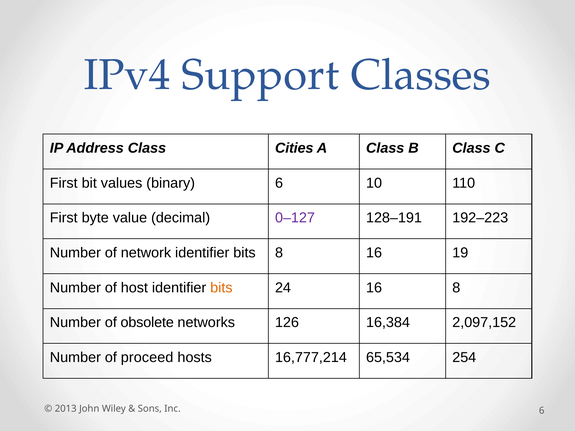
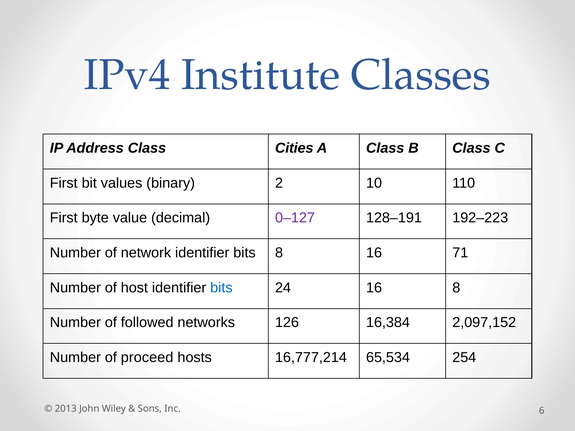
Support: Support -> Institute
binary 6: 6 -> 2
19: 19 -> 71
bits at (221, 288) colour: orange -> blue
obsolete: obsolete -> followed
